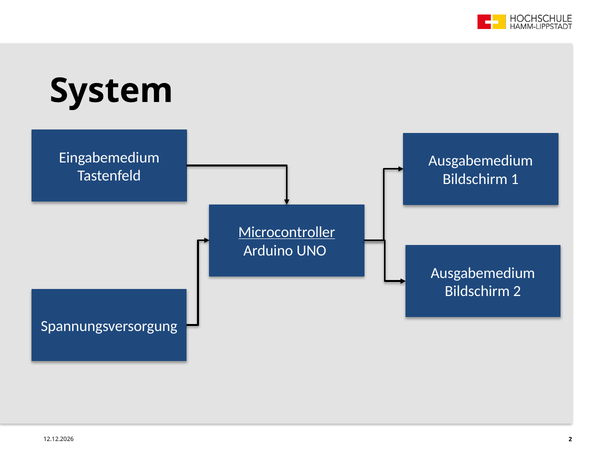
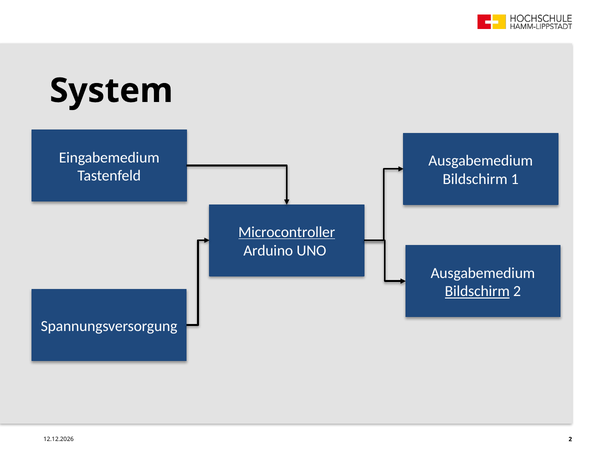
Bildschirm at (477, 291) underline: none -> present
